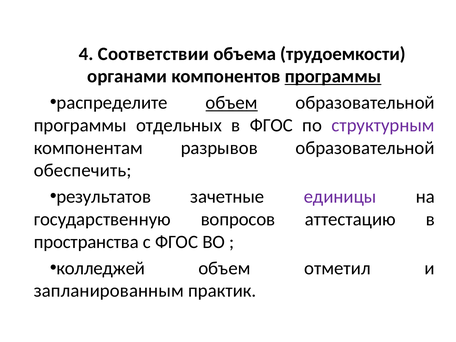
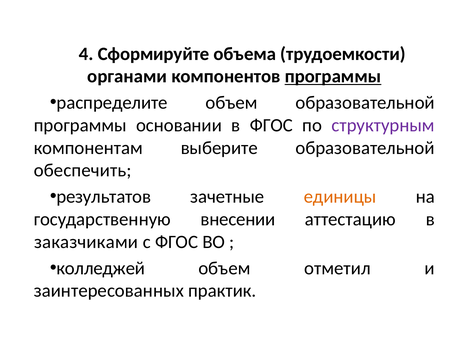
Соответствии: Соответствии -> Сформируйте
объем at (232, 103) underline: present -> none
отдельных: отдельных -> основании
разрывов: разрывов -> выберите
единицы colour: purple -> orange
вопросов: вопросов -> внесении
пространства: пространства -> заказчиками
запланированным: запланированным -> заинтересованных
